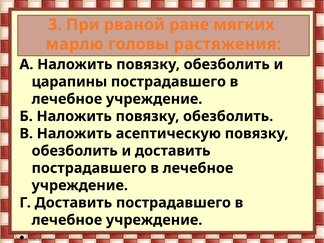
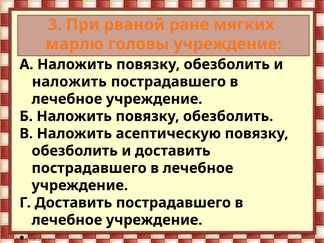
головы растяжения: растяжения -> учреждение
царапины at (69, 82): царапины -> наложить
